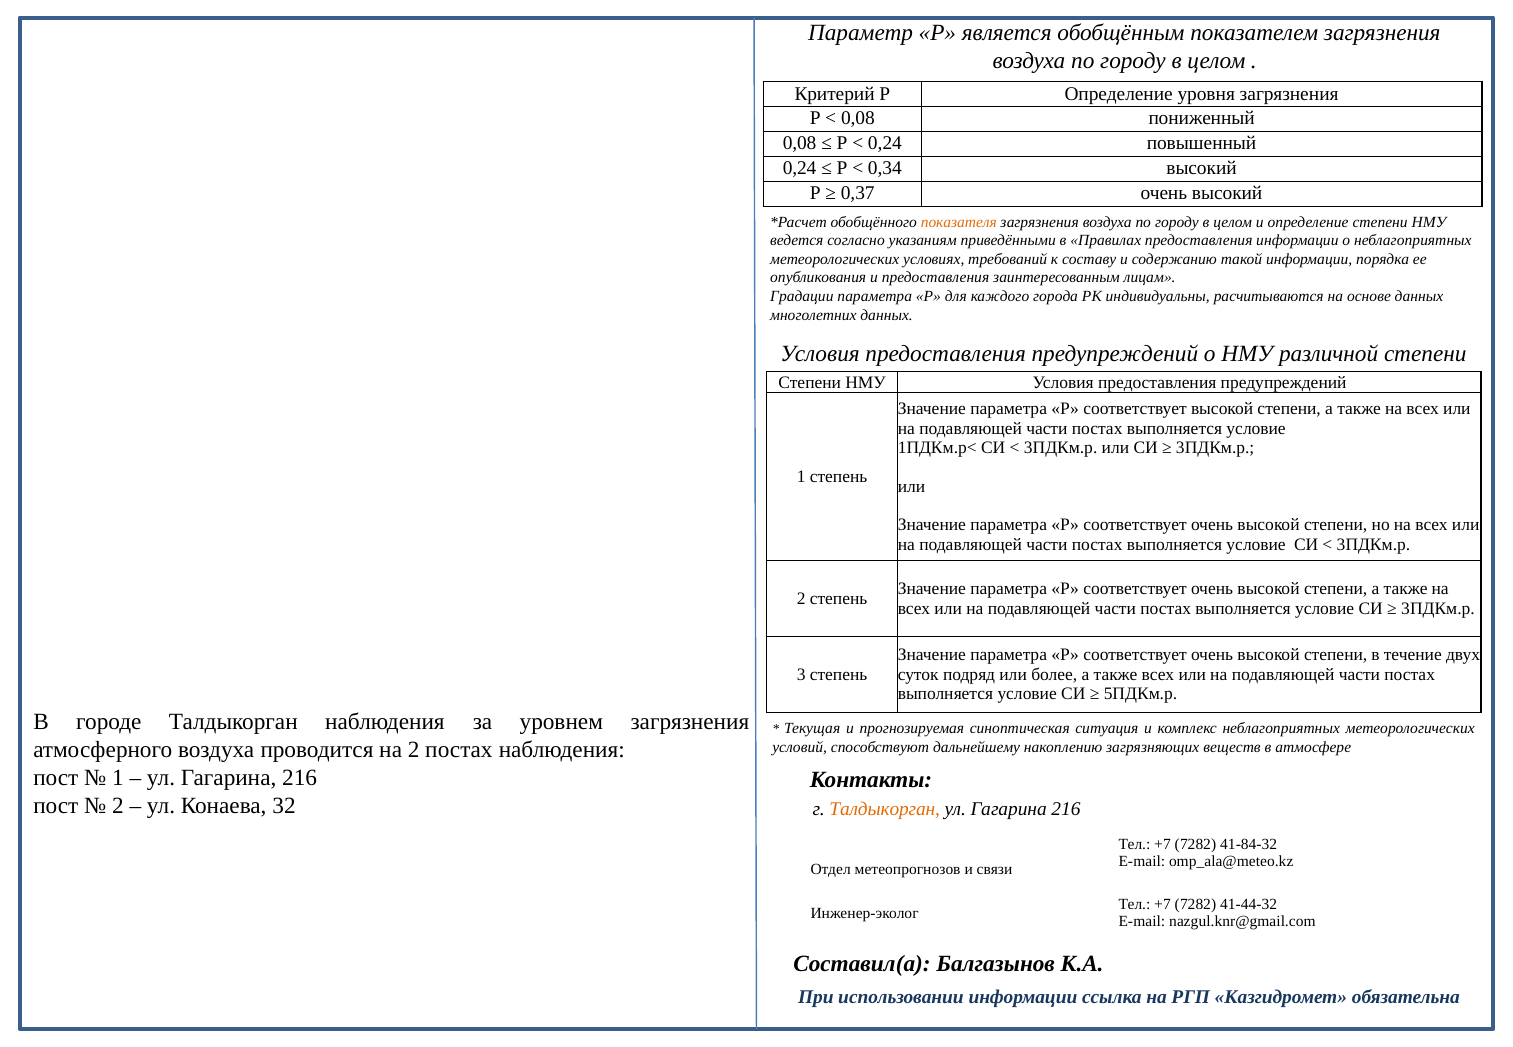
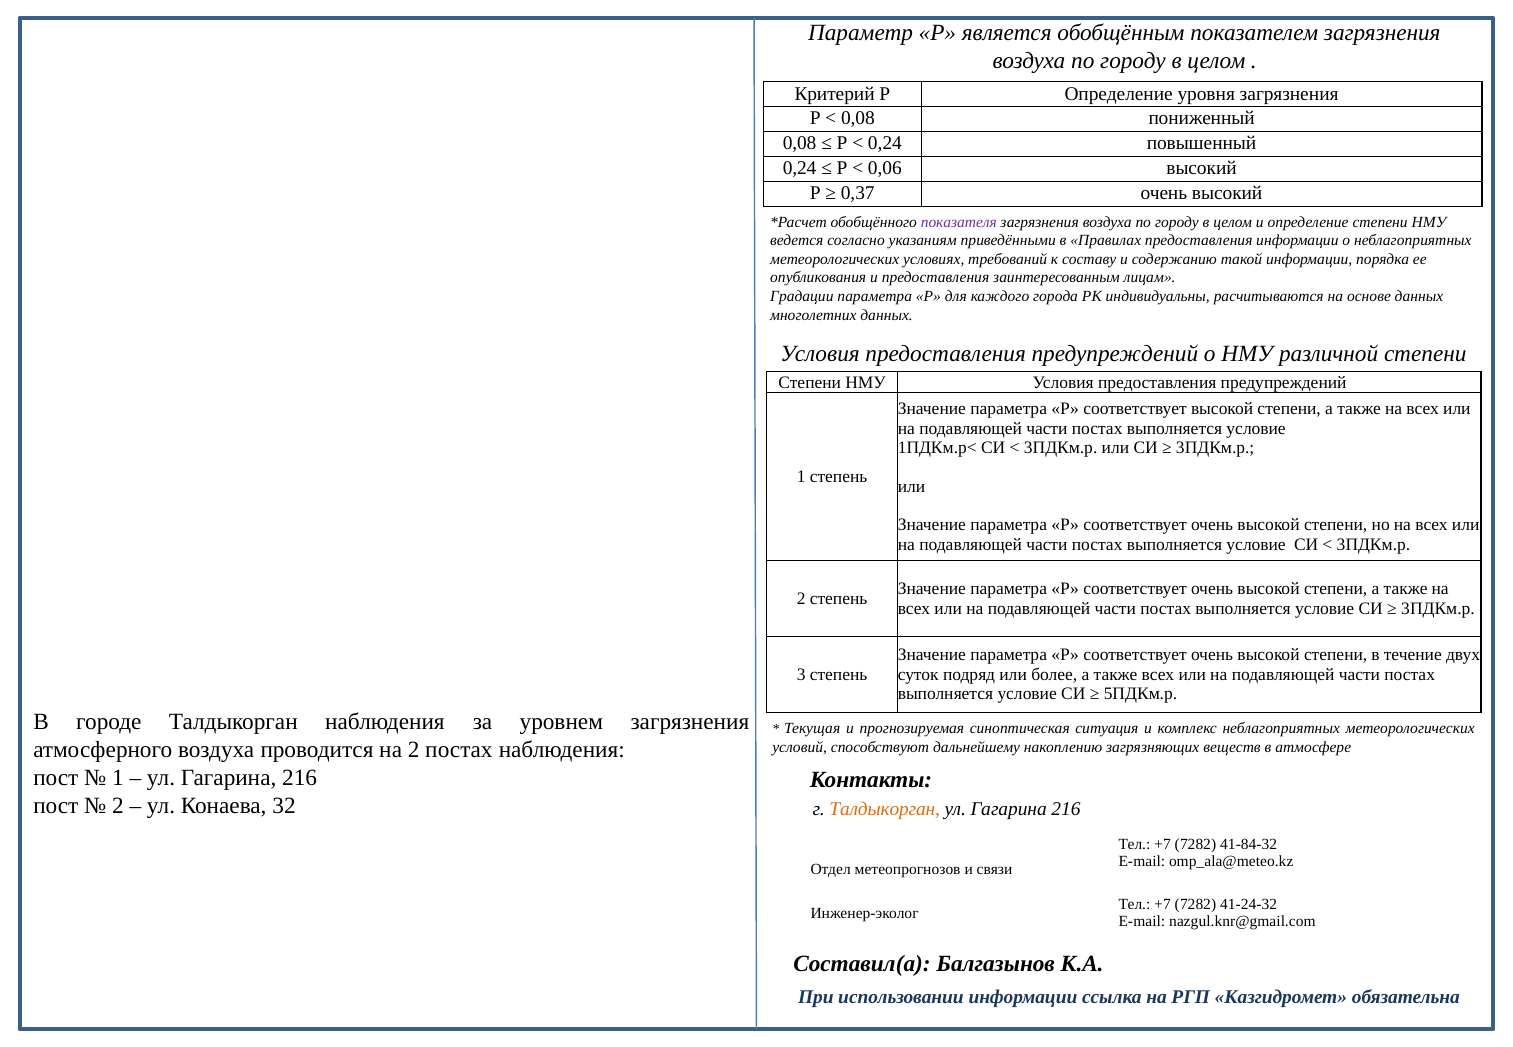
0,34: 0,34 -> 0,06
показателя colour: orange -> purple
41-44-32: 41-44-32 -> 41-24-32
